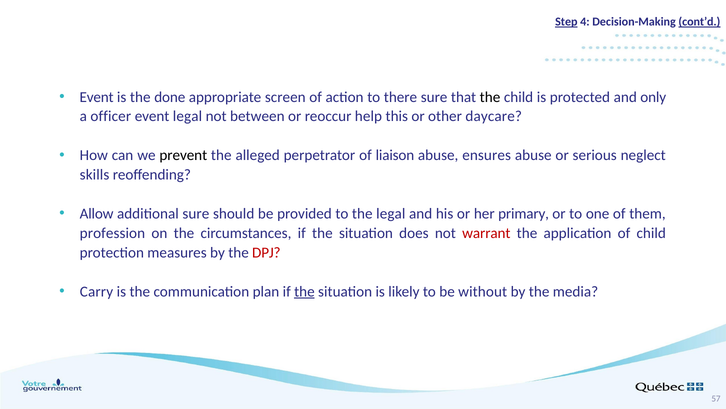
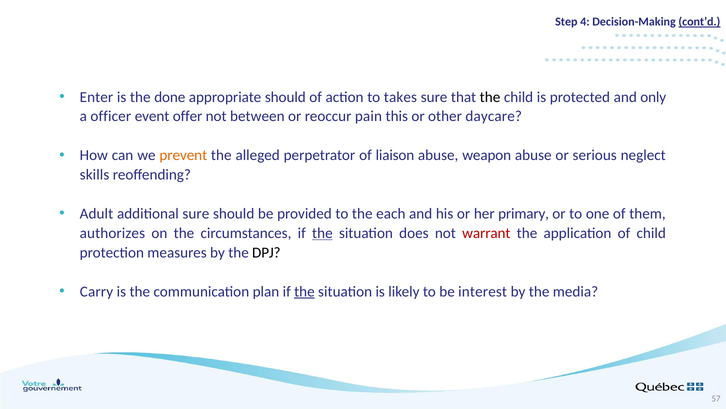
Step underline: present -> none
Event at (97, 97): Event -> Enter
appropriate screen: screen -> should
there: there -> takes
event legal: legal -> offer
help: help -> pain
prevent colour: black -> orange
ensures: ensures -> weapon
Allow: Allow -> Adult
the legal: legal -> each
profession: profession -> authorizes
the at (322, 233) underline: none -> present
DPJ colour: red -> black
without: without -> interest
